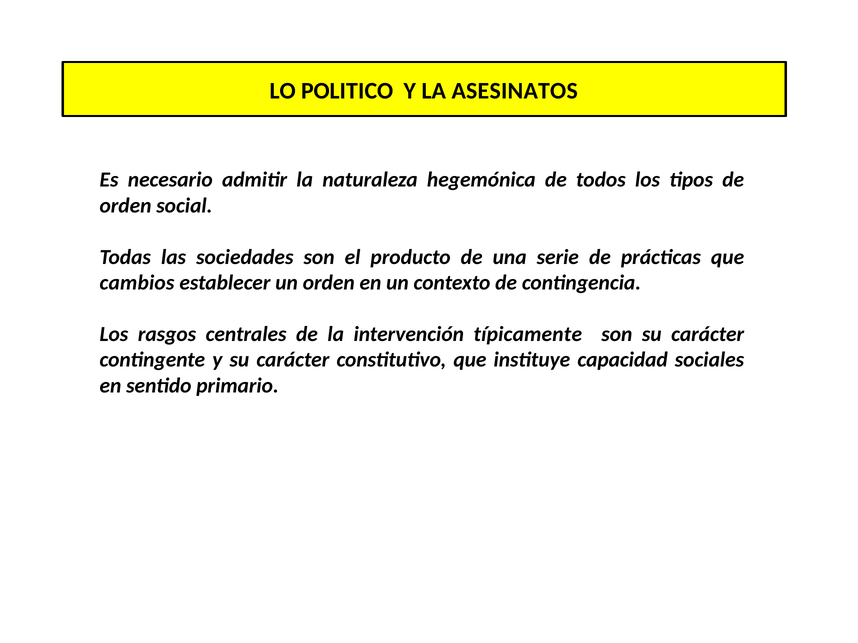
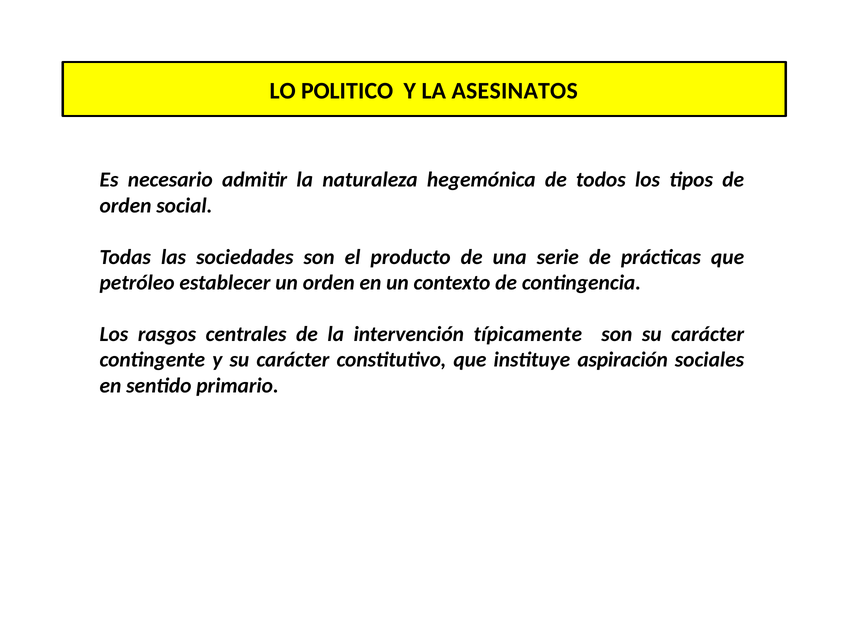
cambios: cambios -> petróleo
capacidad: capacidad -> aspiración
